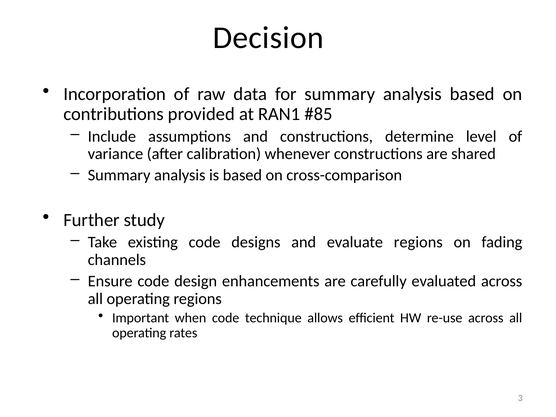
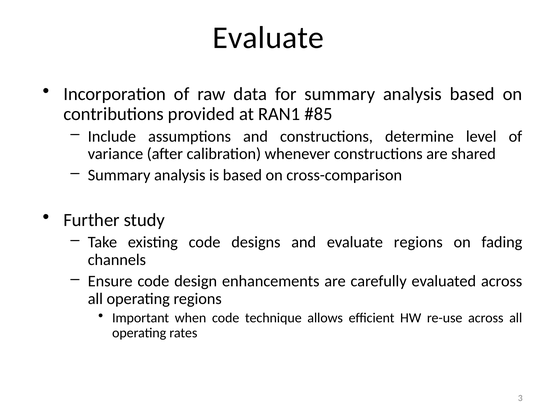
Decision at (268, 38): Decision -> Evaluate
